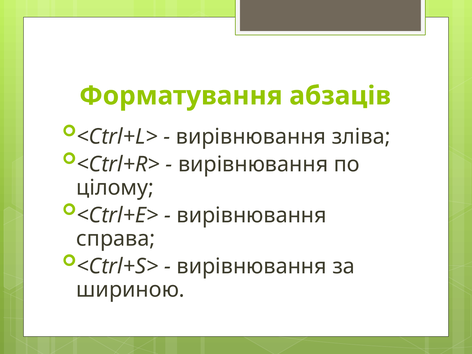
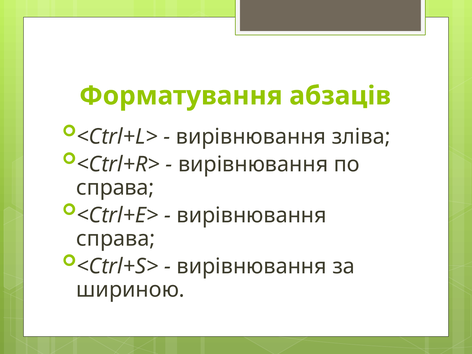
цілому at (115, 188): цілому -> справа
